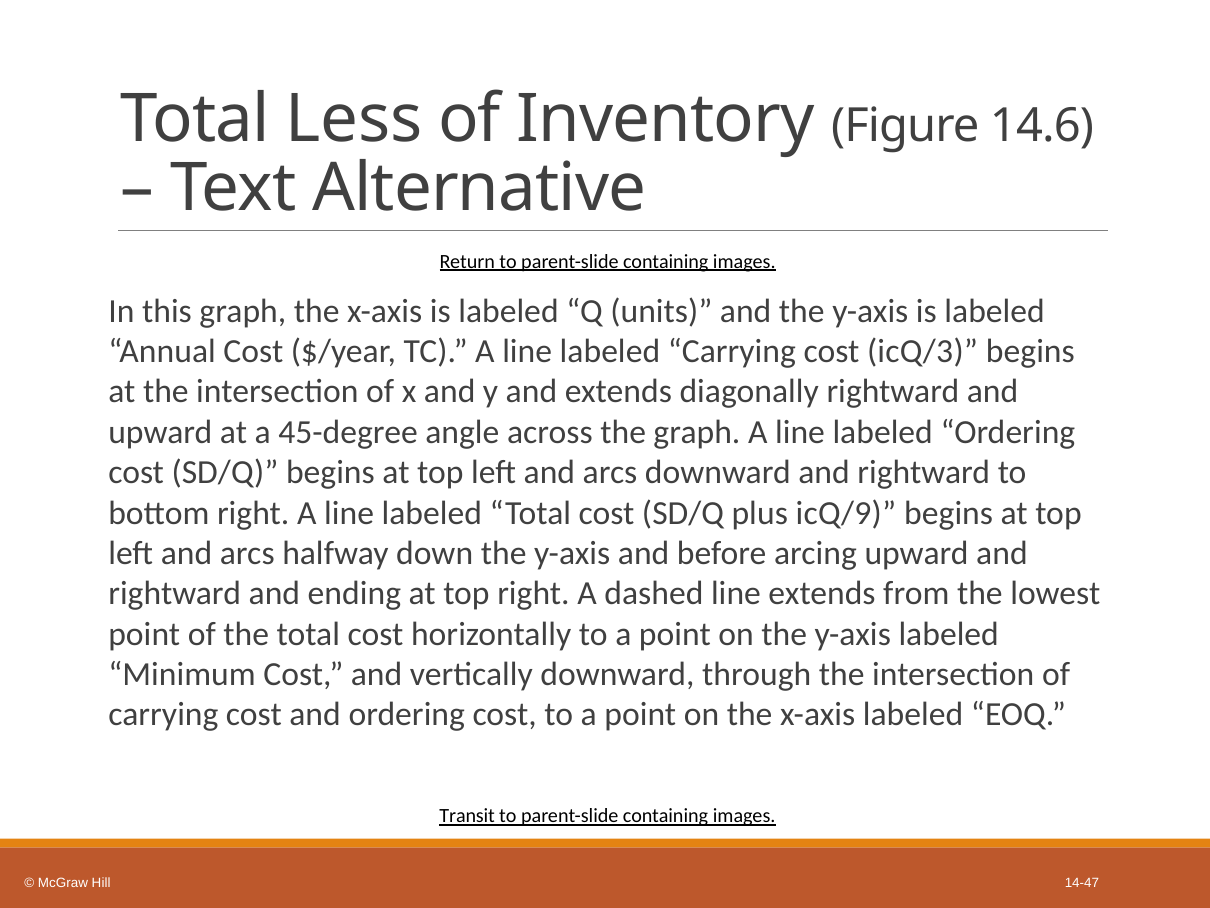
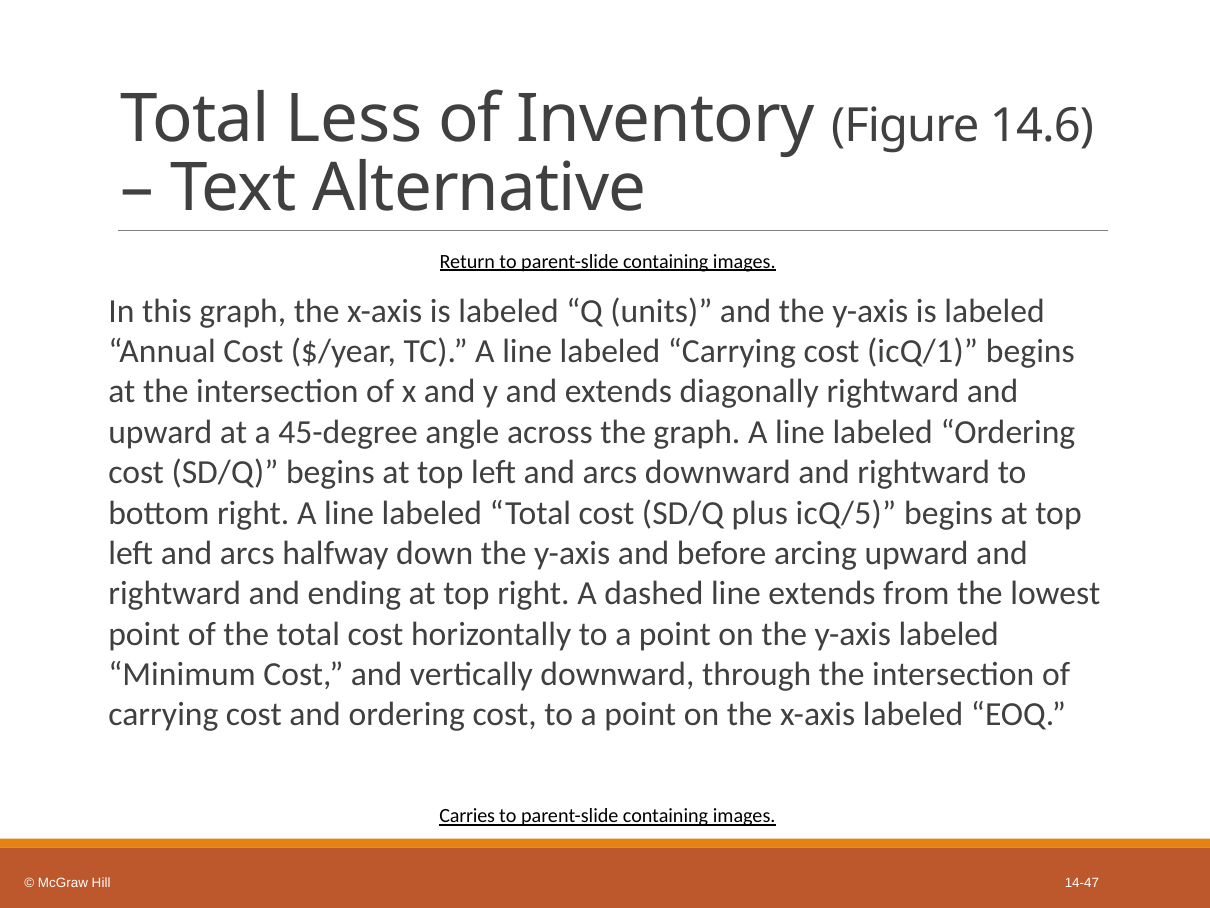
icQ/3: icQ/3 -> icQ/1
icQ/9: icQ/9 -> icQ/5
Transit: Transit -> Carries
